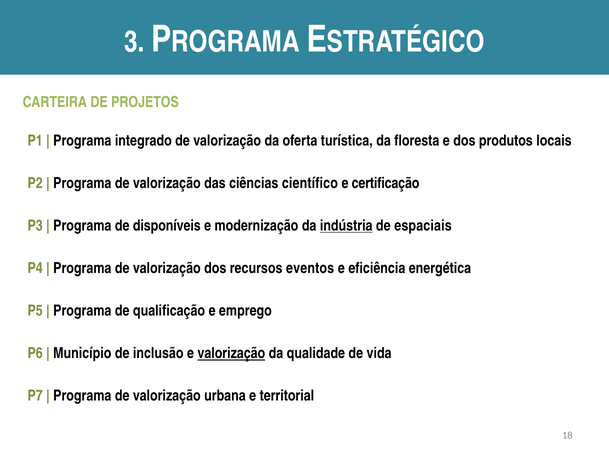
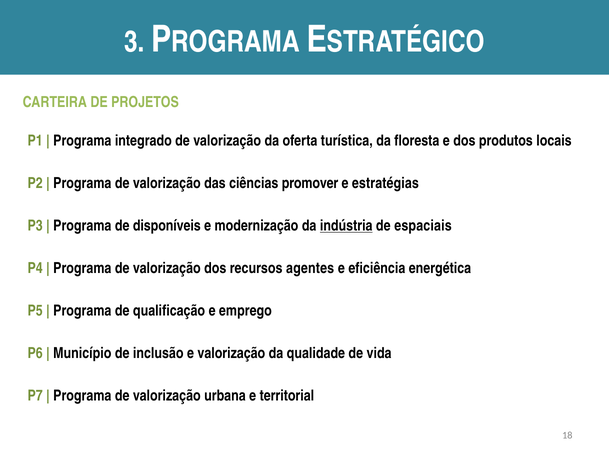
científico: científico -> promover
certificação: certificação -> estratégias
eventos: eventos -> agentes
valorização at (231, 354) underline: present -> none
